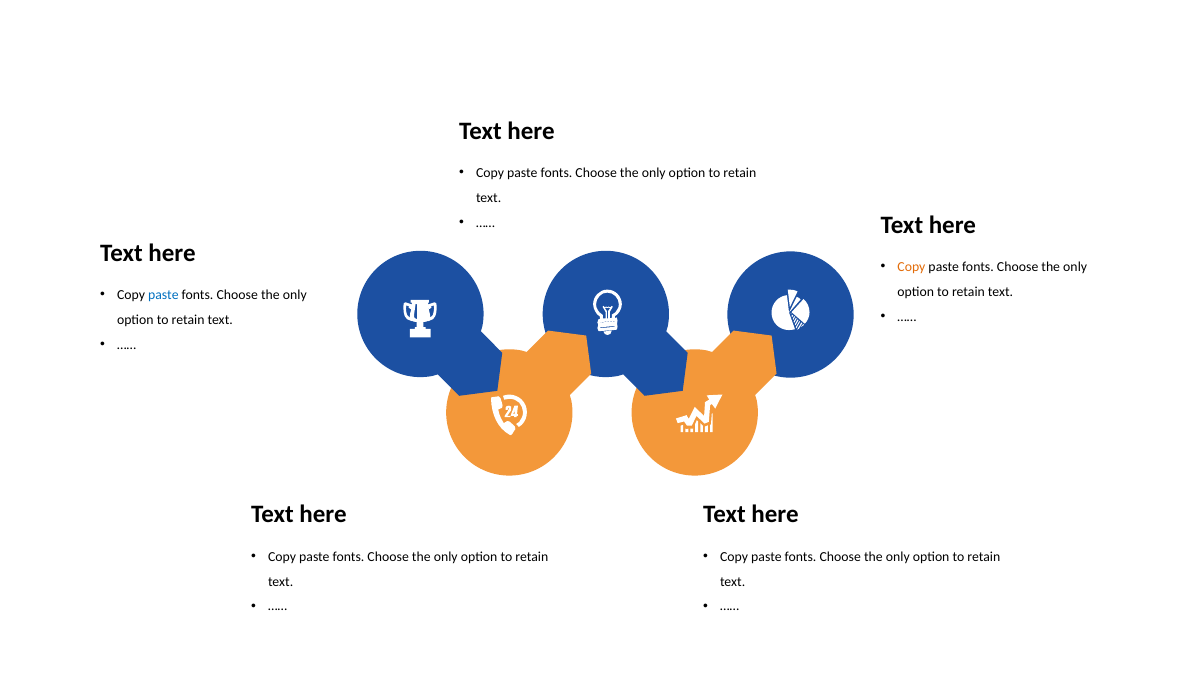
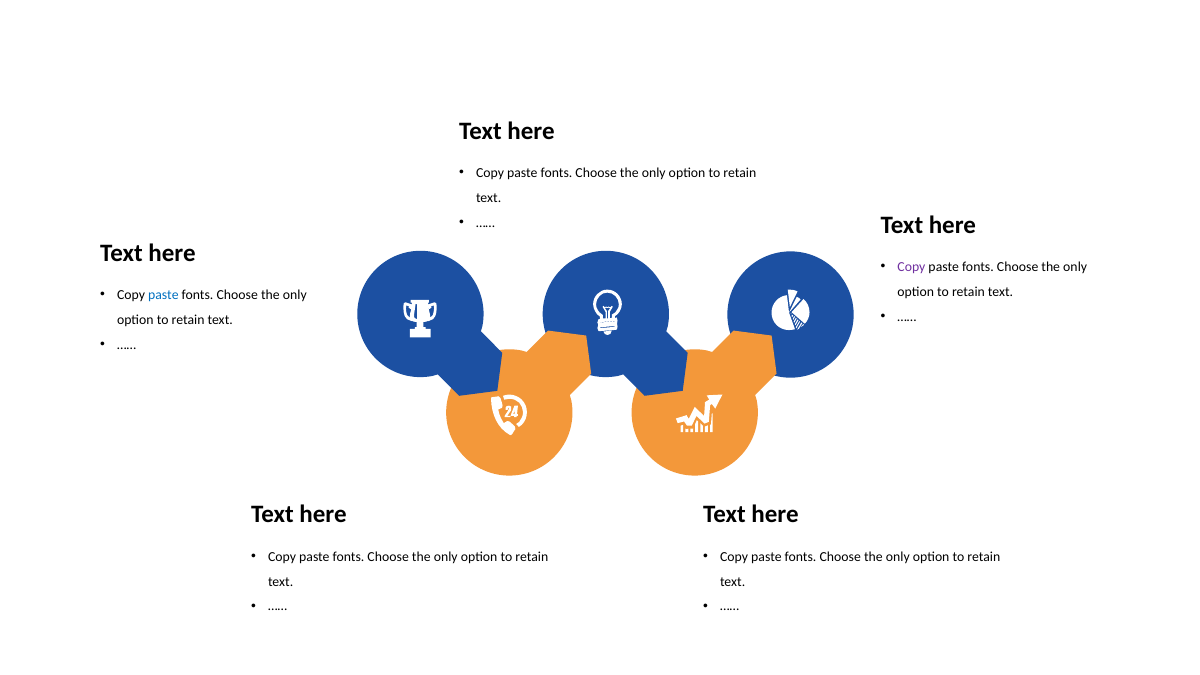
Copy at (911, 267) colour: orange -> purple
